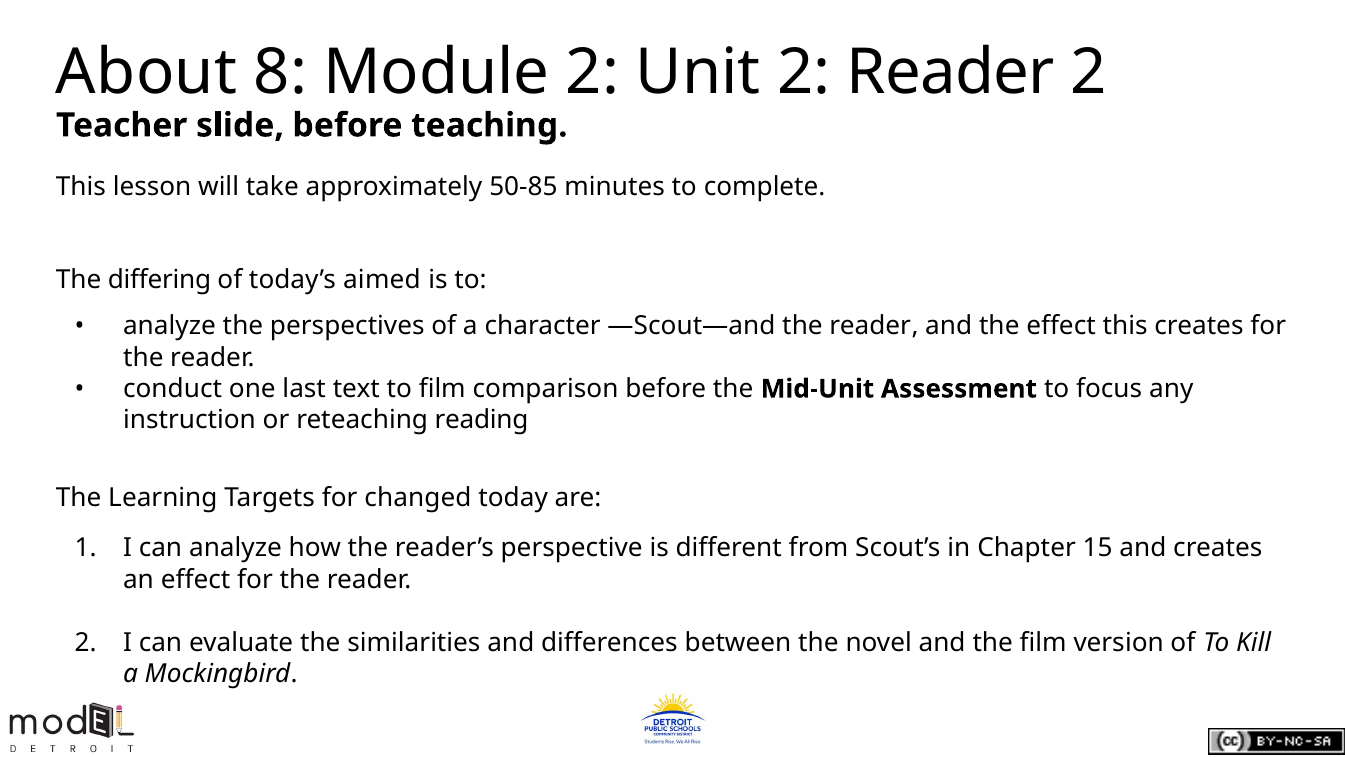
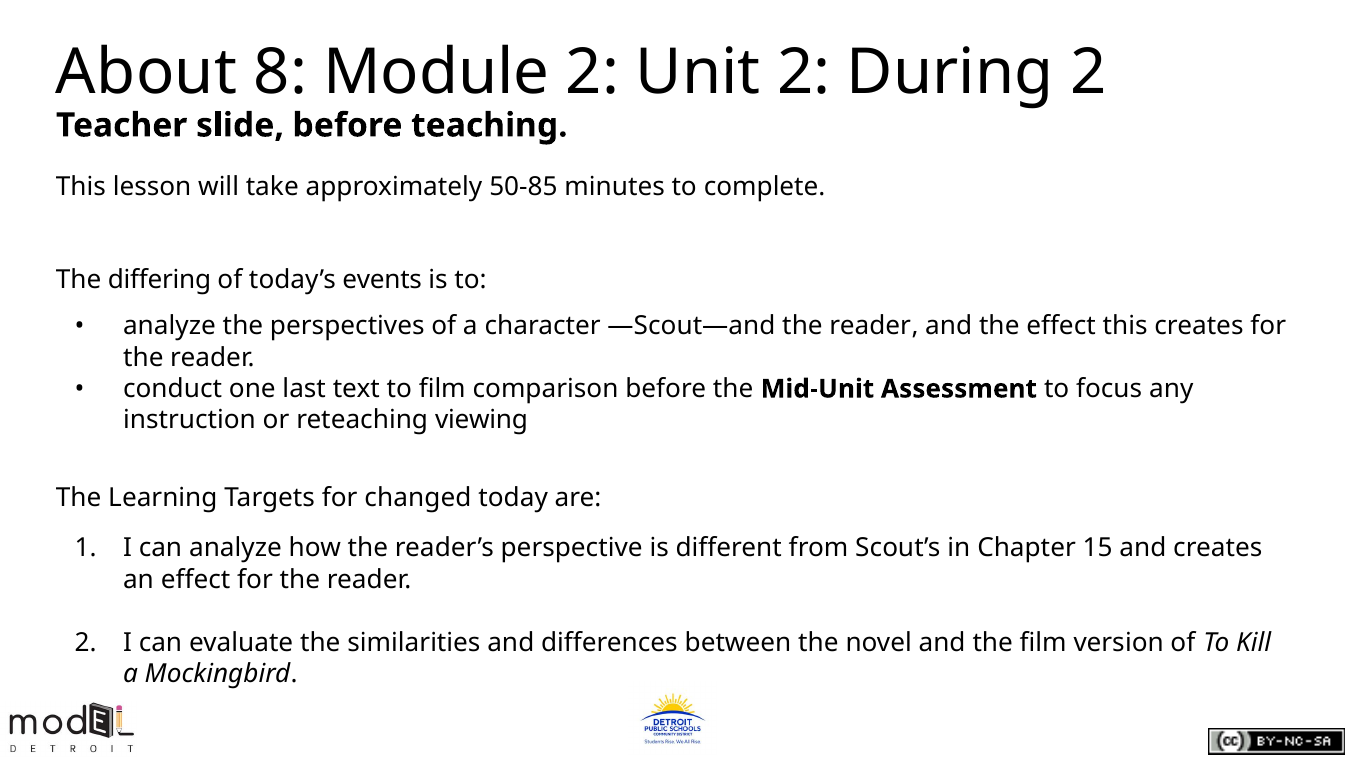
2 Reader: Reader -> During
aimed: aimed -> events
reading: reading -> viewing
